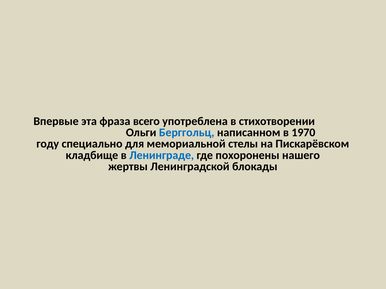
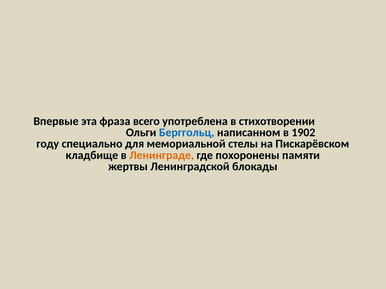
1970: 1970 -> 1902
Ленинграде colour: blue -> orange
нашего: нашего -> памяти
